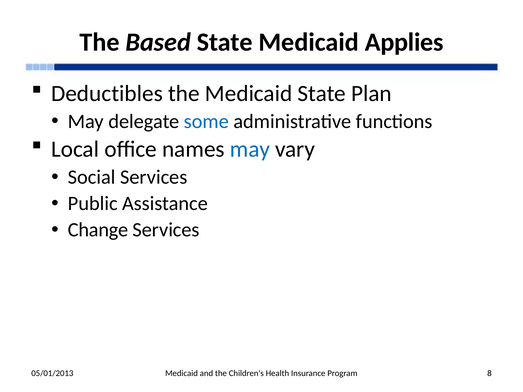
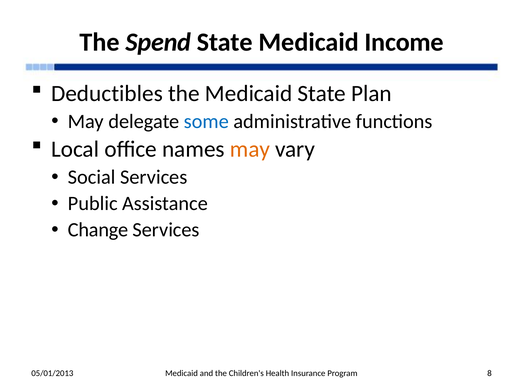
Based: Based -> Spend
Applies: Applies -> Income
may at (250, 149) colour: blue -> orange
